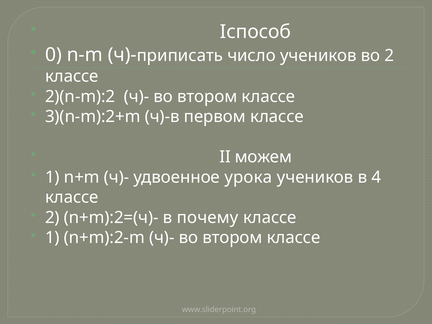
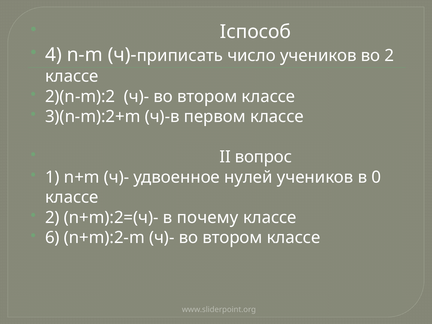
0: 0 -> 4
можем: можем -> вопрос
урока: урока -> нулей
4: 4 -> 0
1 at (52, 238): 1 -> 6
